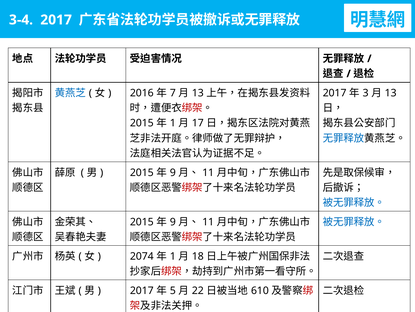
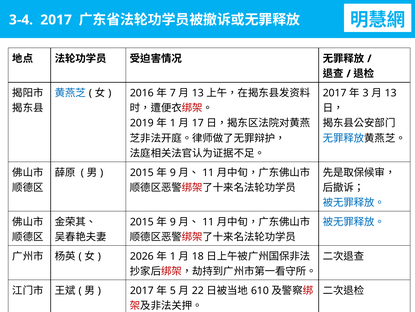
2015 at (142, 123): 2015 -> 2019
2074: 2074 -> 2026
